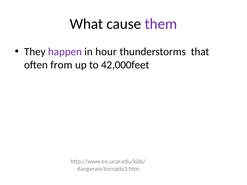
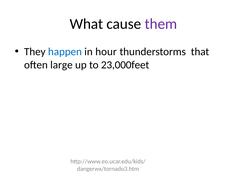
happen colour: purple -> blue
from: from -> large
42,000feet: 42,000feet -> 23,000feet
